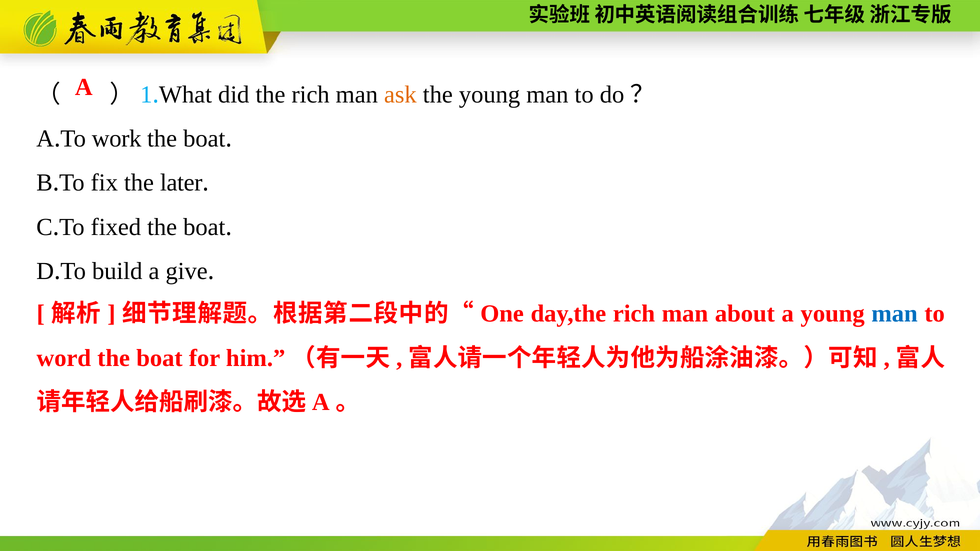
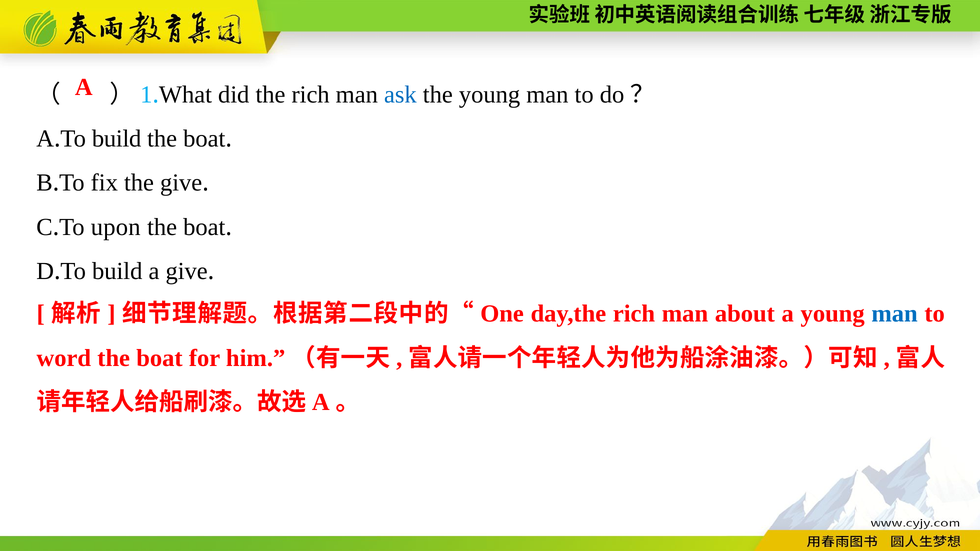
ask colour: orange -> blue
work at (117, 139): work -> build
the later: later -> give
fixed: fixed -> upon
